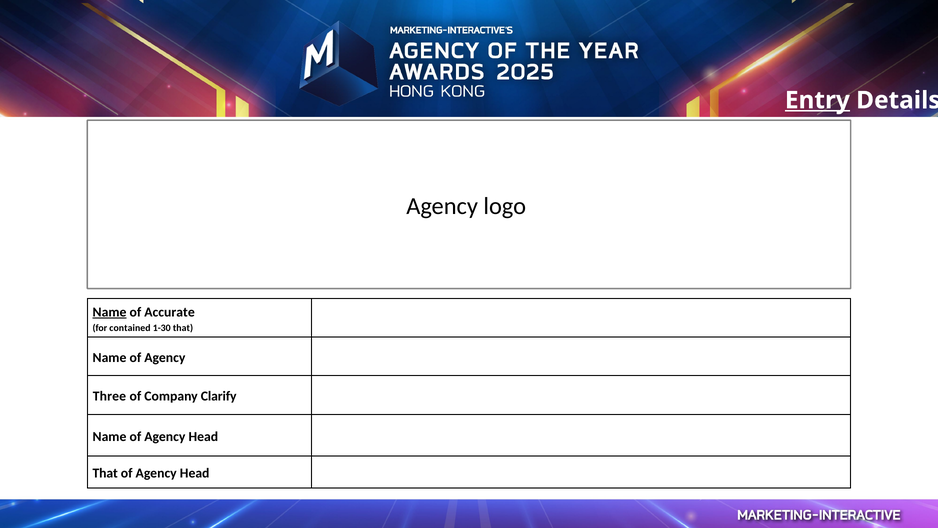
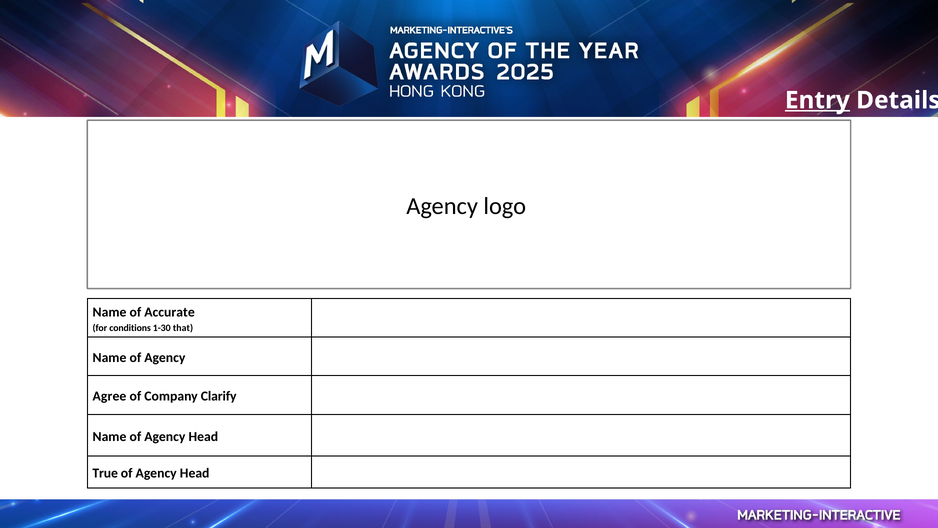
Name at (110, 312) underline: present -> none
contained: contained -> conditions
Three: Three -> Agree
That at (105, 473): That -> True
